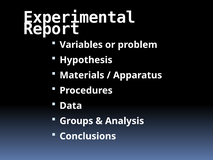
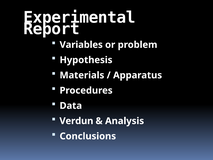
Groups: Groups -> Verdun
